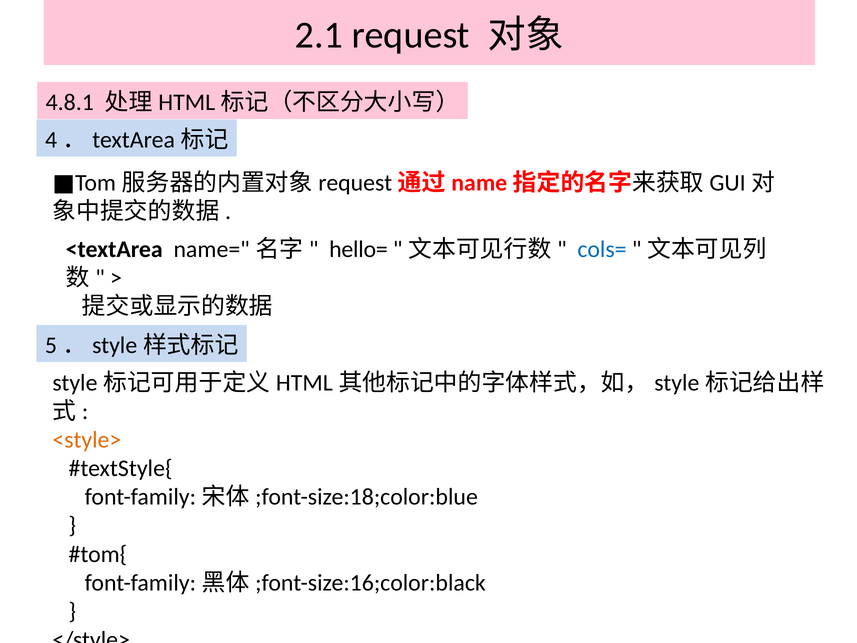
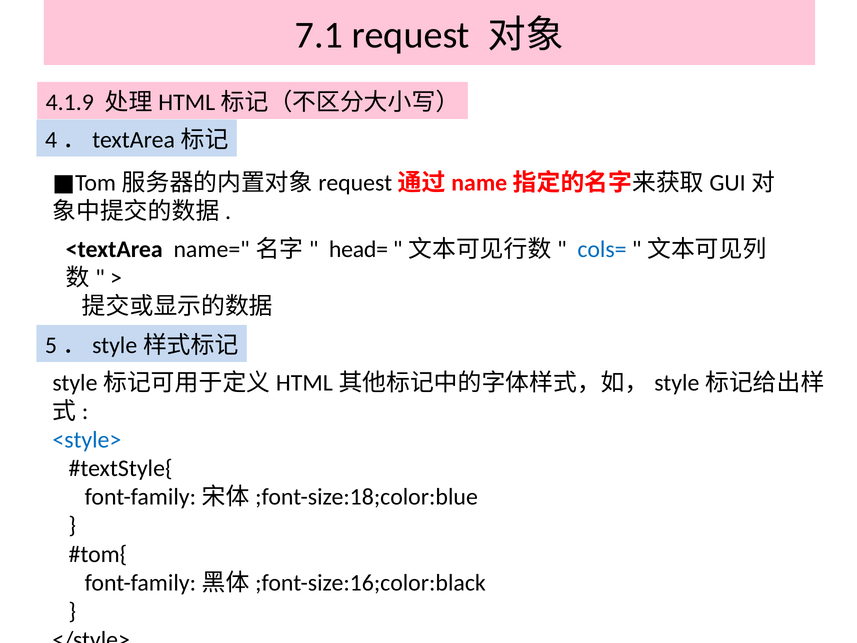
2.1: 2.1 -> 7.1
4.8.1: 4.8.1 -> 4.1.9
hello=: hello= -> head=
<style> colour: orange -> blue
